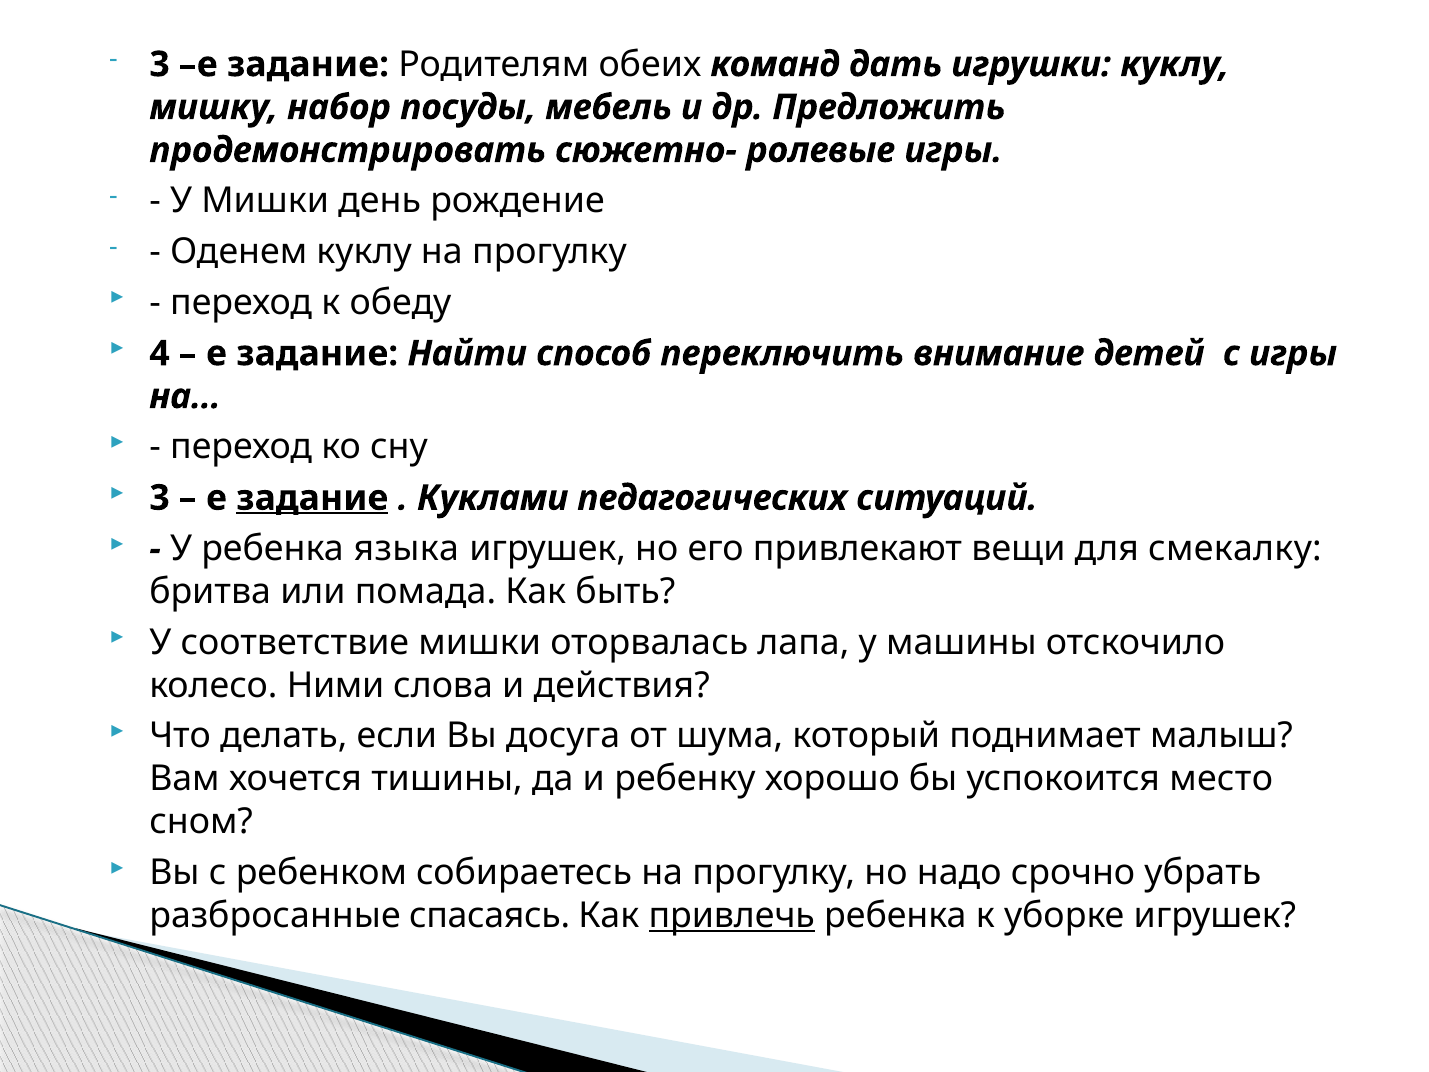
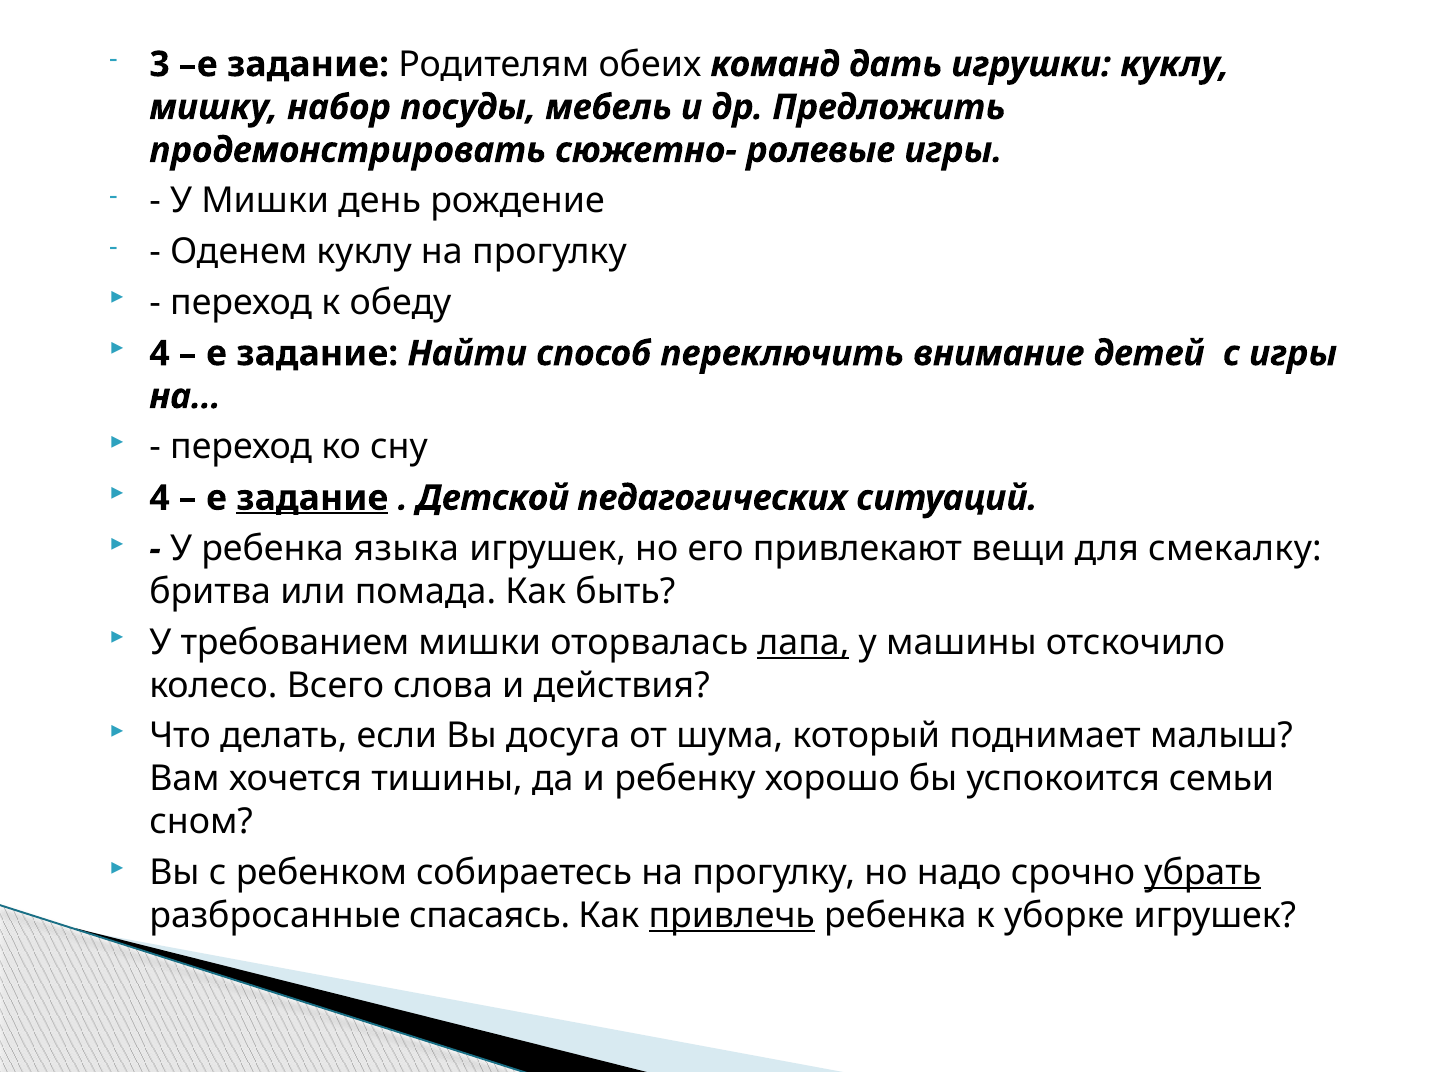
3 at (160, 498): 3 -> 4
Куклами: Куклами -> Детской
соответствие: соответствие -> требованием
лапа underline: none -> present
Ними: Ними -> Всего
место: место -> семьи
убрать underline: none -> present
